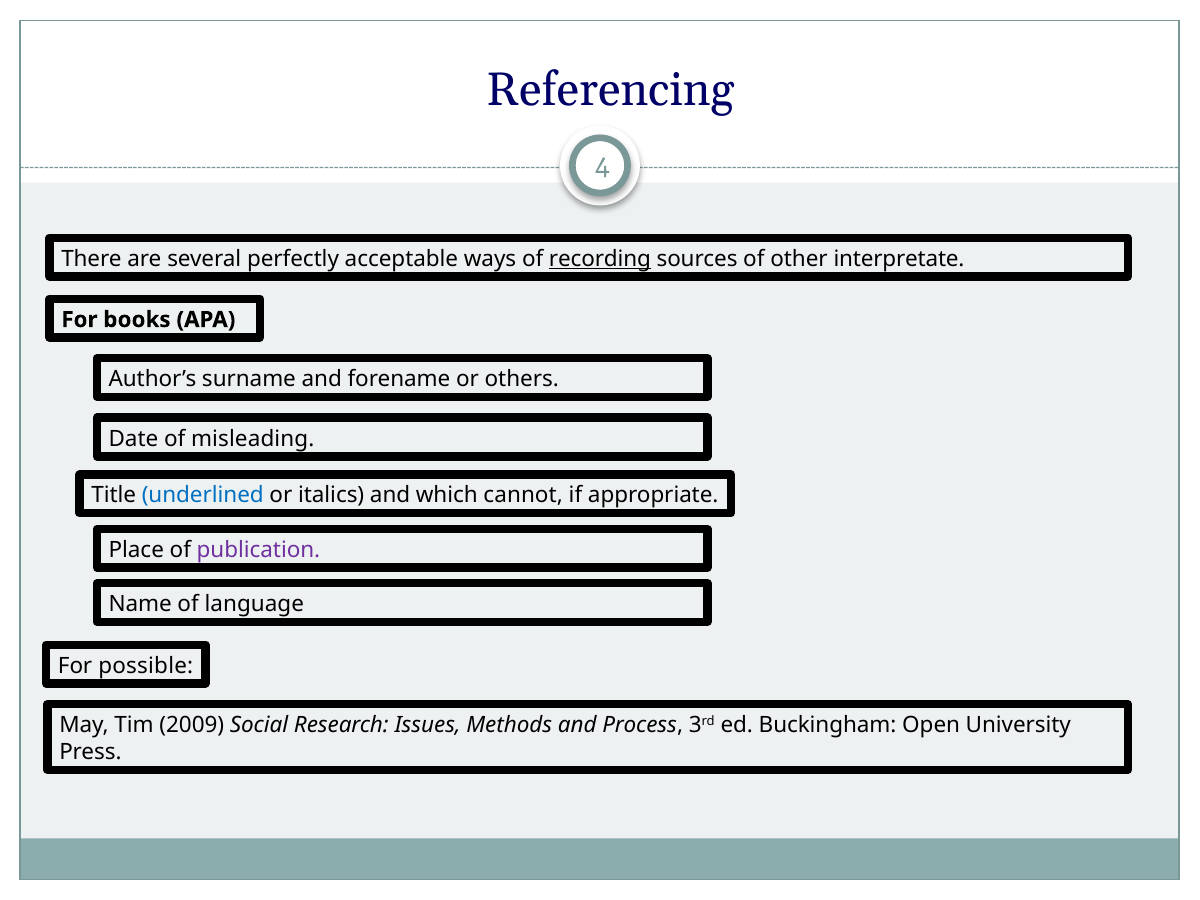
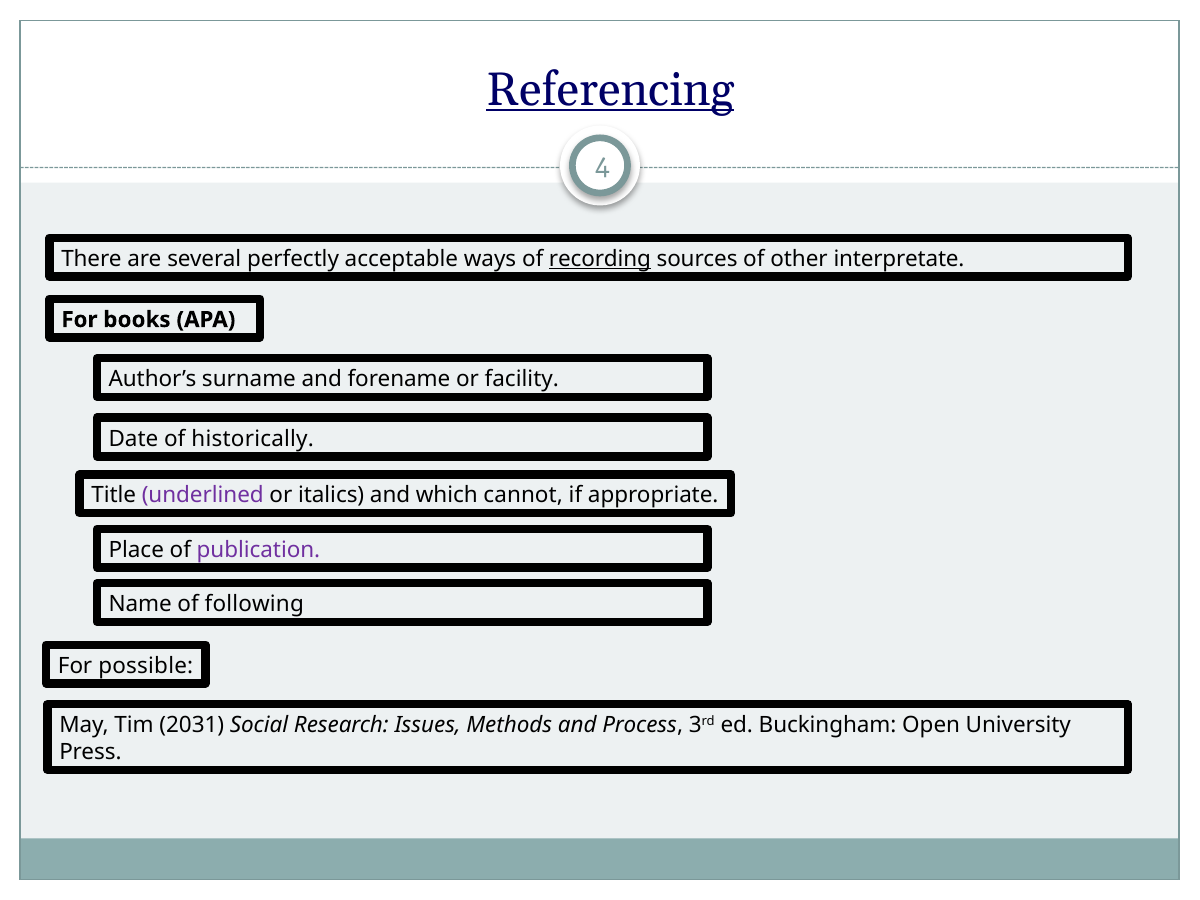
Referencing underline: none -> present
others: others -> facility
misleading: misleading -> historically
underlined colour: blue -> purple
language: language -> following
2009: 2009 -> 2031
